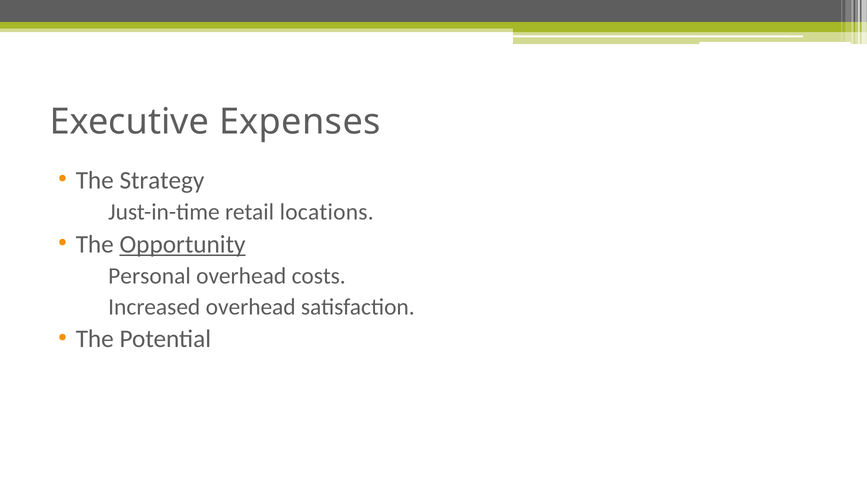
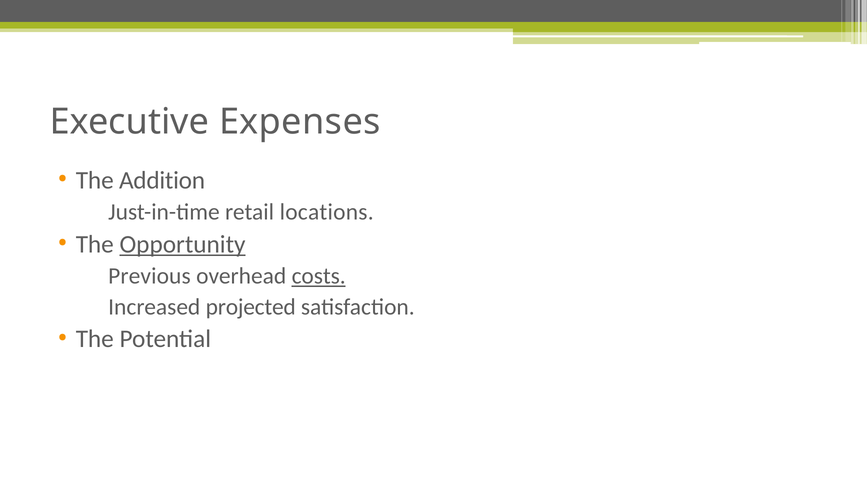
Strategy: Strategy -> Addition
Personal: Personal -> Previous
costs underline: none -> present
Increased overhead: overhead -> projected
